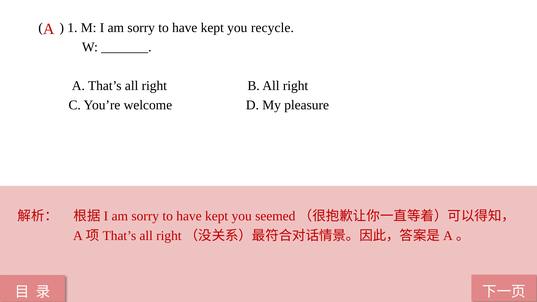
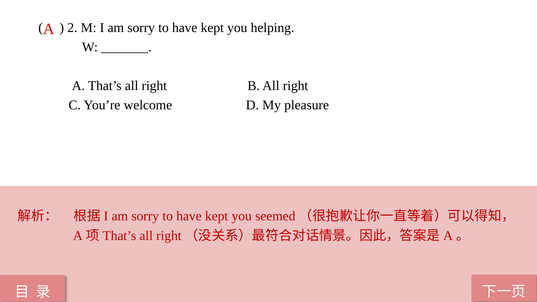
1: 1 -> 2
recycle: recycle -> helping
